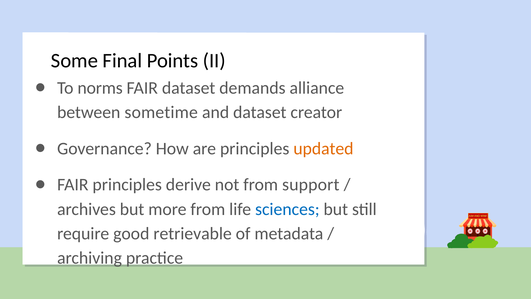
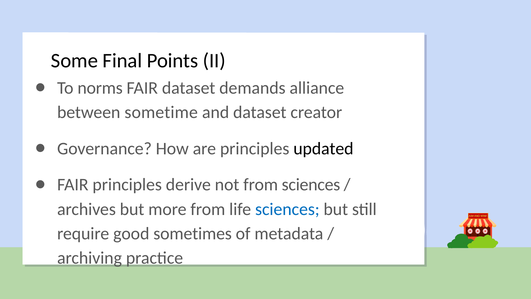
updated colour: orange -> black
from support: support -> sciences
retrievable: retrievable -> sometimes
